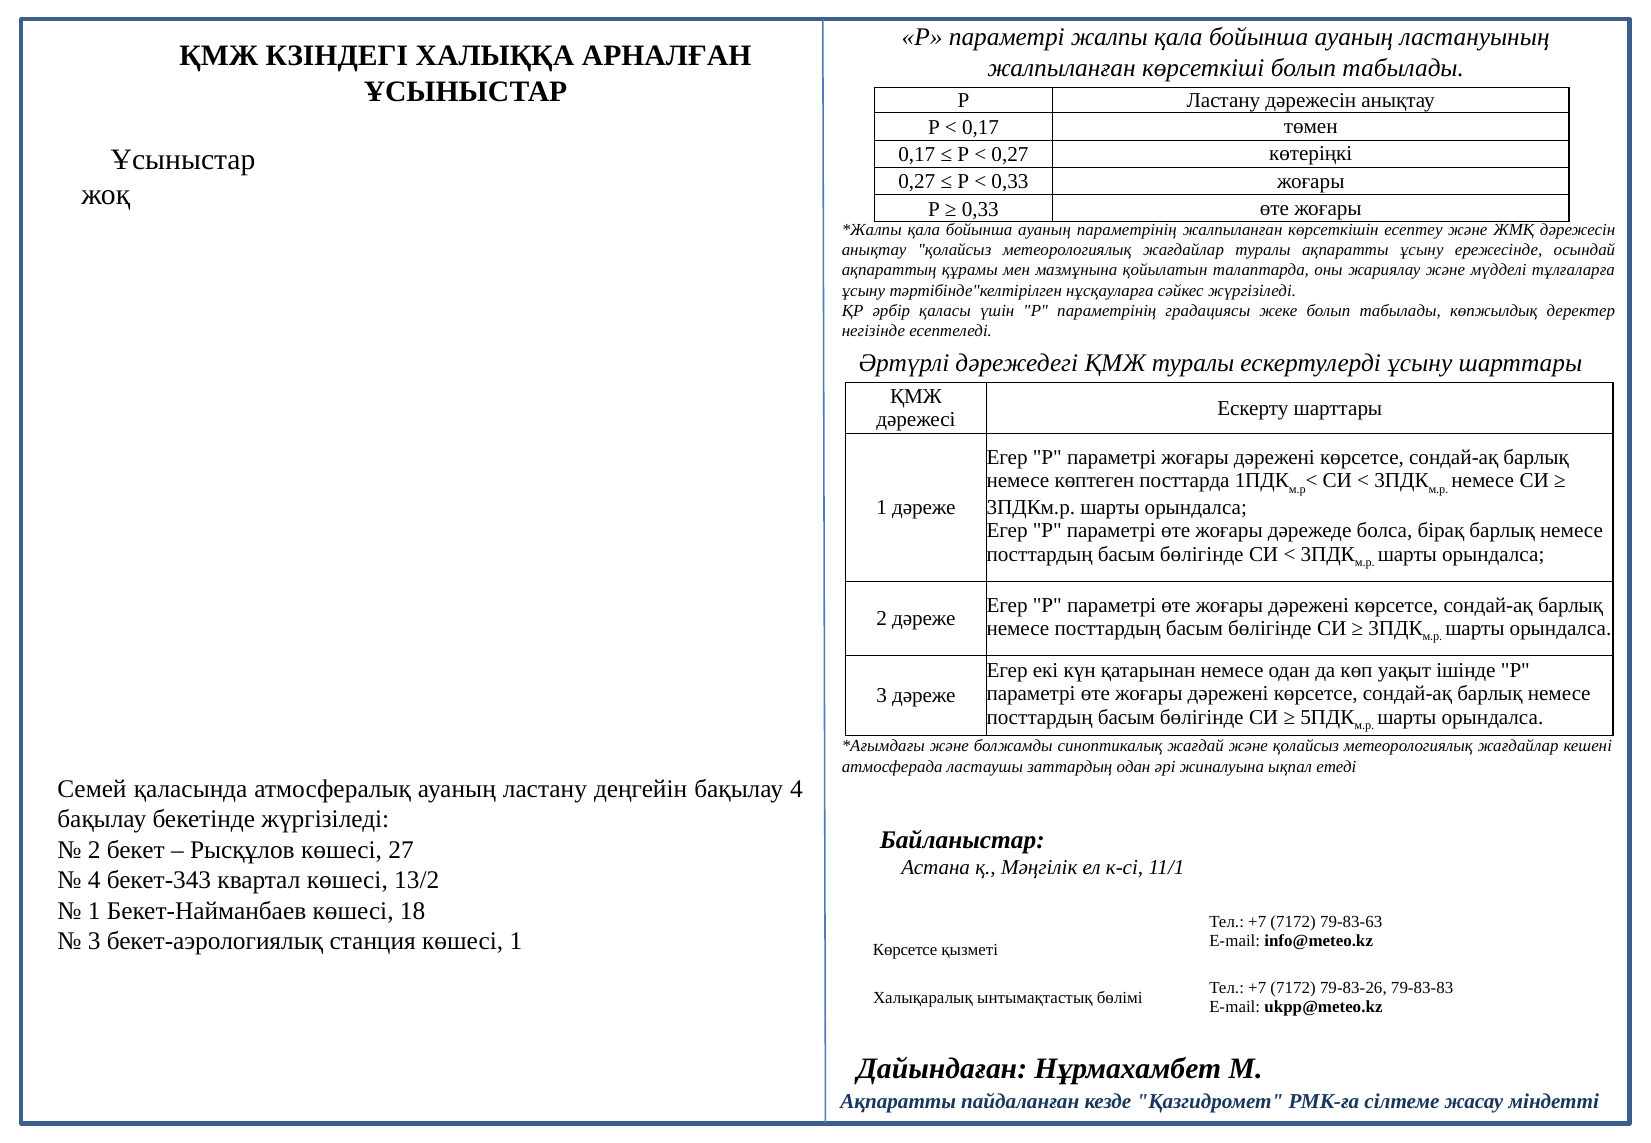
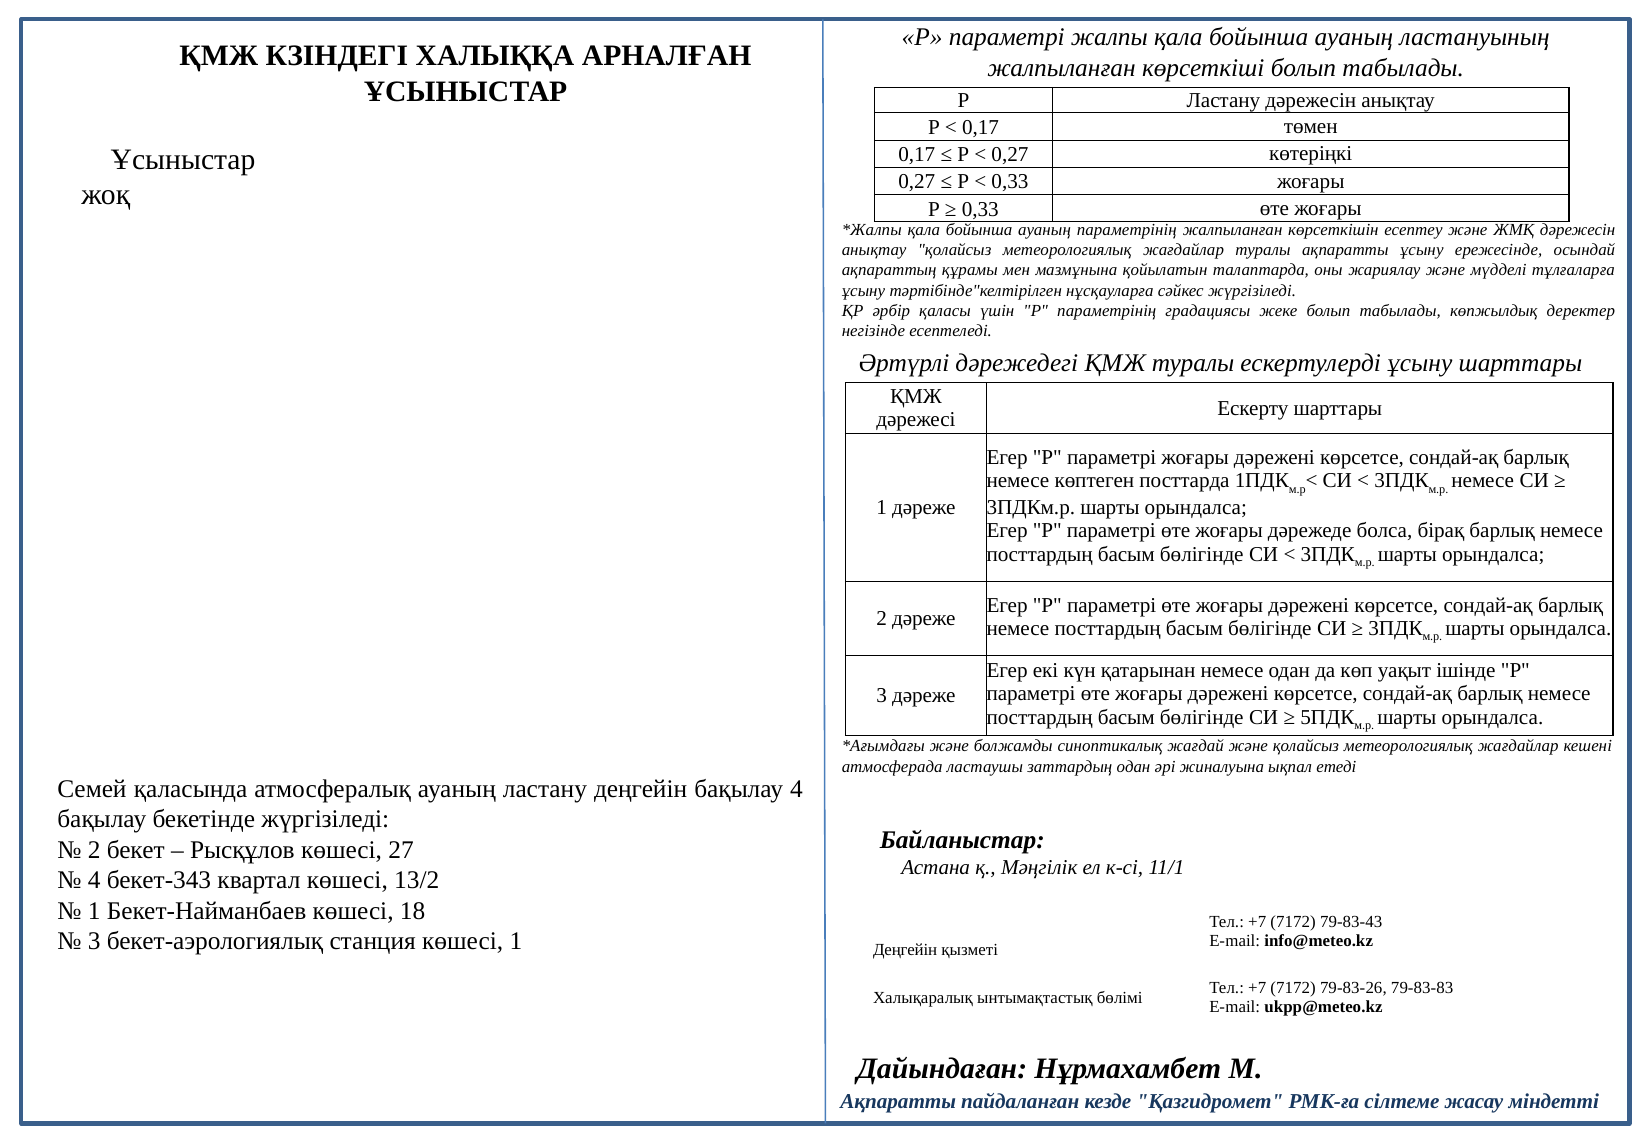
79-83-63: 79-83-63 -> 79-83-43
Көрсетсе at (905, 950): Көрсетсе -> Деңгейін
